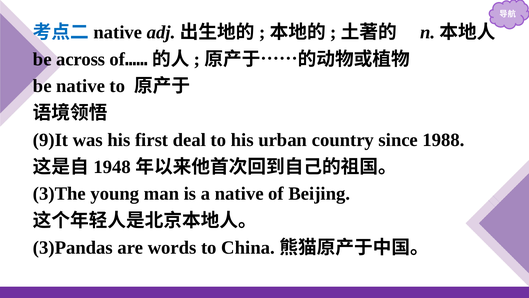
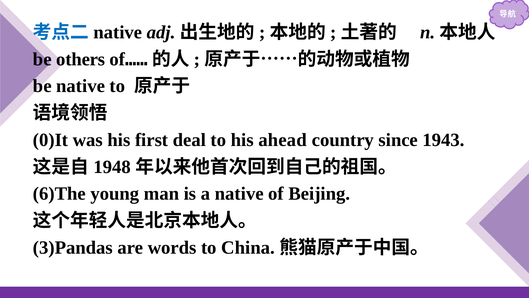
across: across -> others
9)It: 9)It -> 0)It
urban: urban -> ahead
1988: 1988 -> 1943
3)The: 3)The -> 6)The
